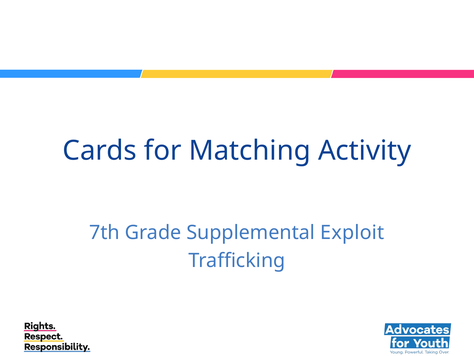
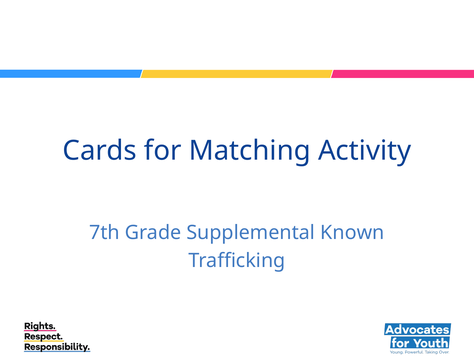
Exploit: Exploit -> Known
